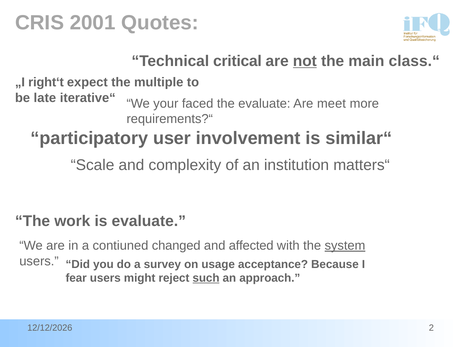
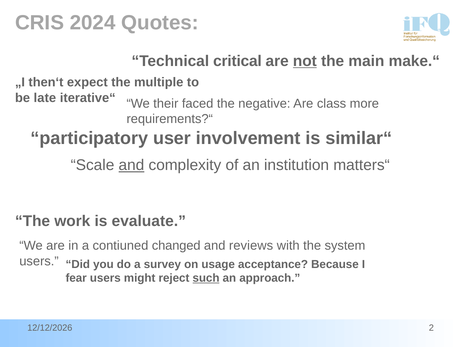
2001: 2001 -> 2024
class.“: class.“ -> make.“
right‘t: right‘t -> then‘t
your: your -> their
the evaluate: evaluate -> negative
meet: meet -> class
and at (131, 165) underline: none -> present
affected: affected -> reviews
system underline: present -> none
